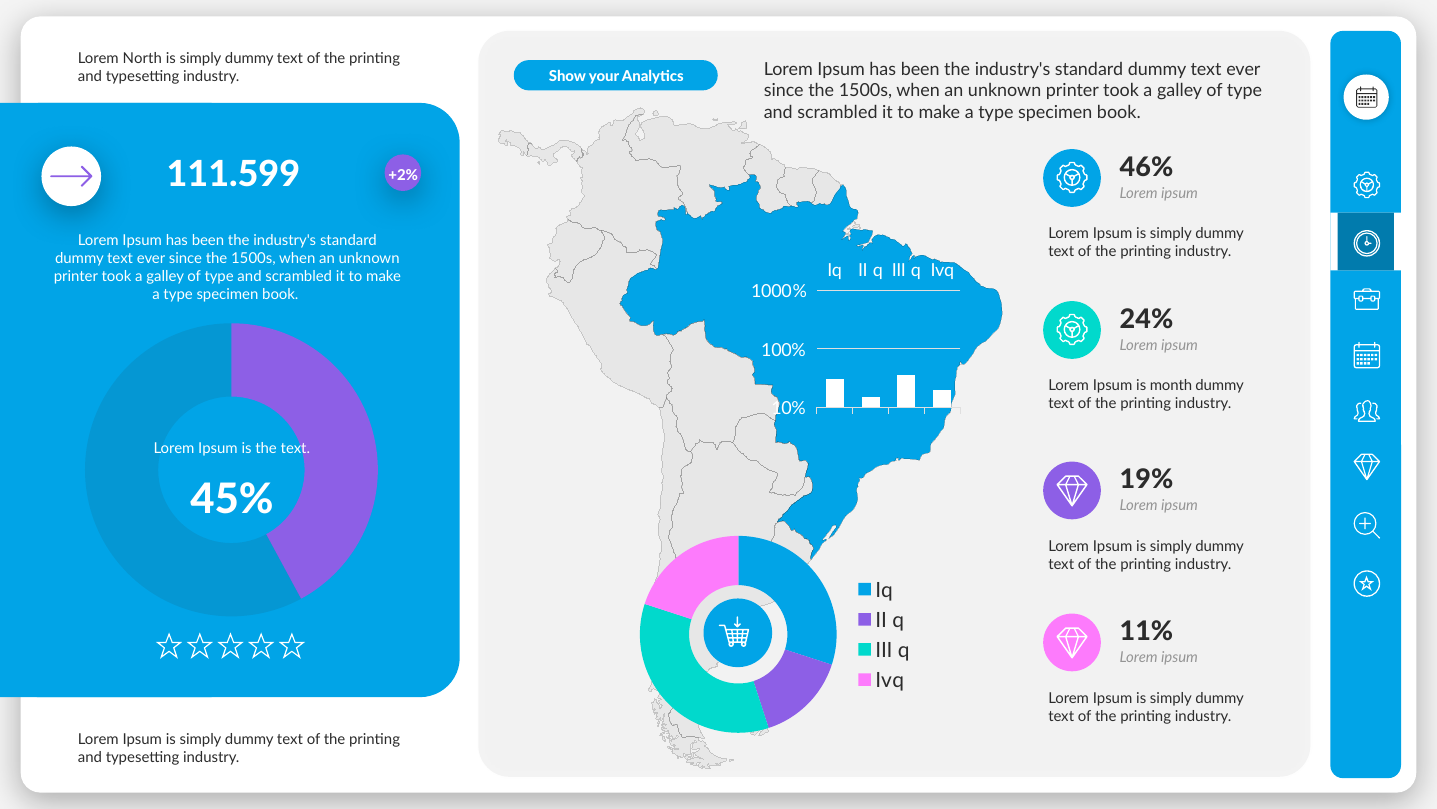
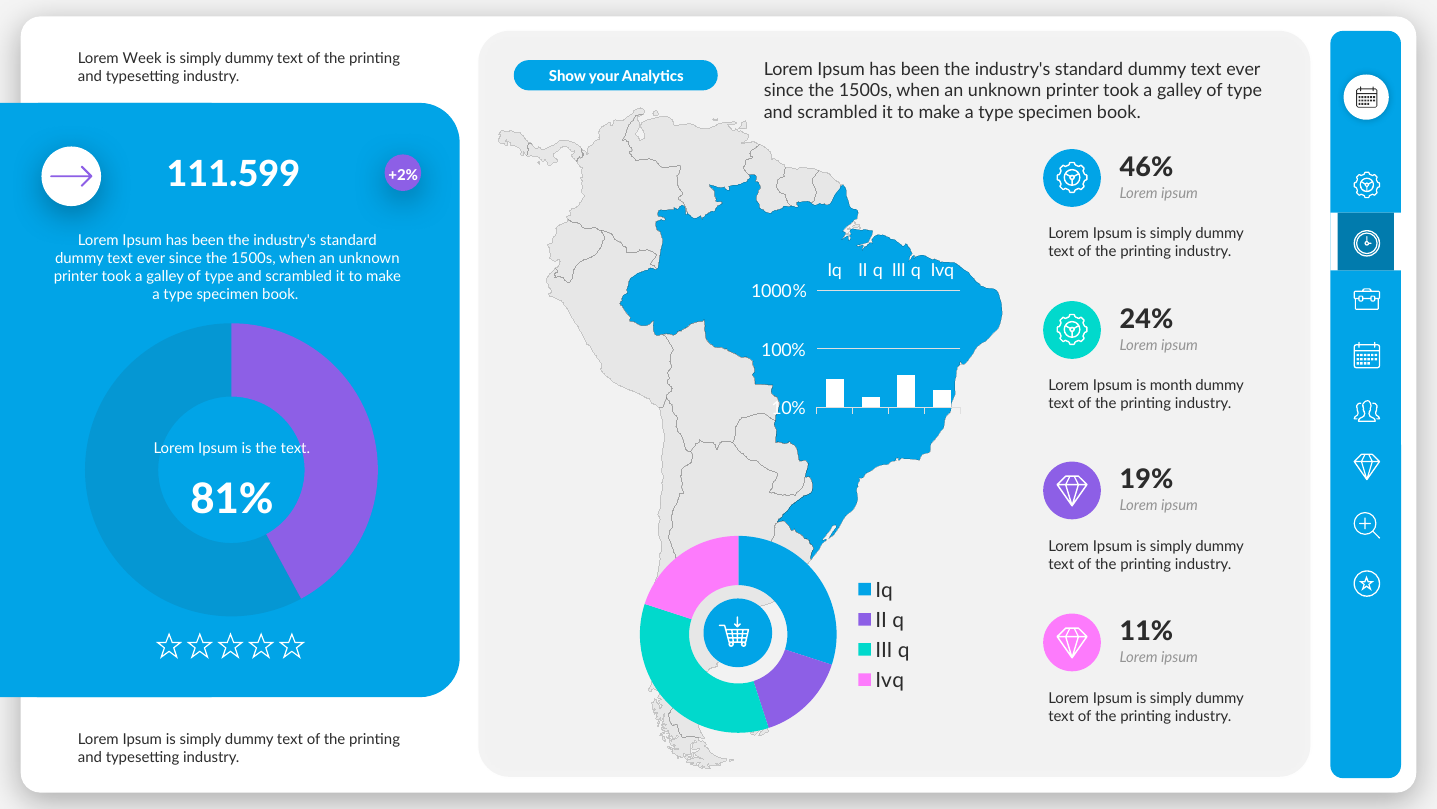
North: North -> Week
45%: 45% -> 81%
